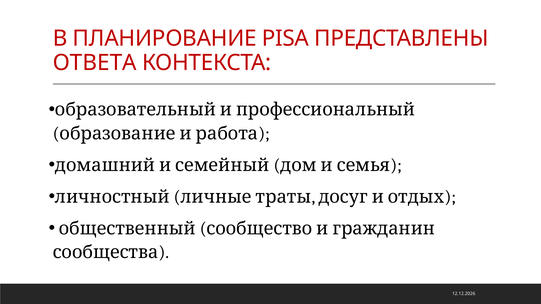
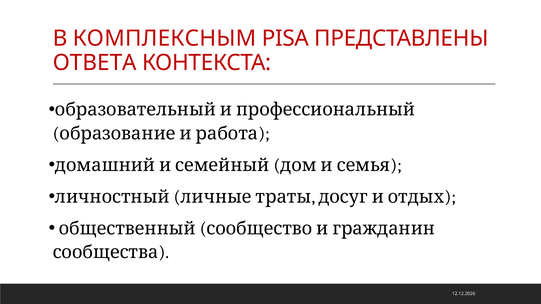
ПЛАНИРОВАНИЕ: ПЛАНИРОВАНИЕ -> КОМПЛЕКСНЫМ
